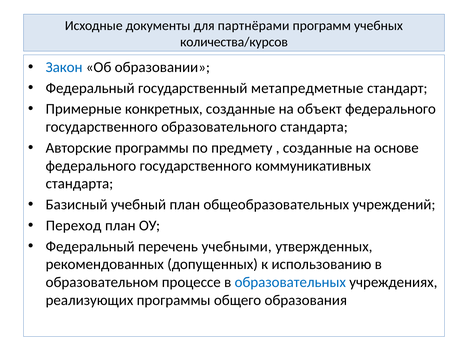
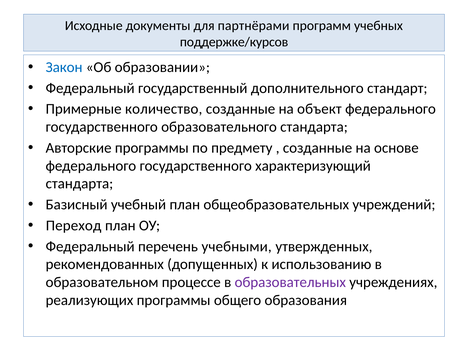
количества/курсов: количества/курсов -> поддержке/курсов
метапредметные: метапредметные -> дополнительного
конкретных: конкретных -> количество
коммуникативных: коммуникативных -> характеризующий
образовательных colour: blue -> purple
